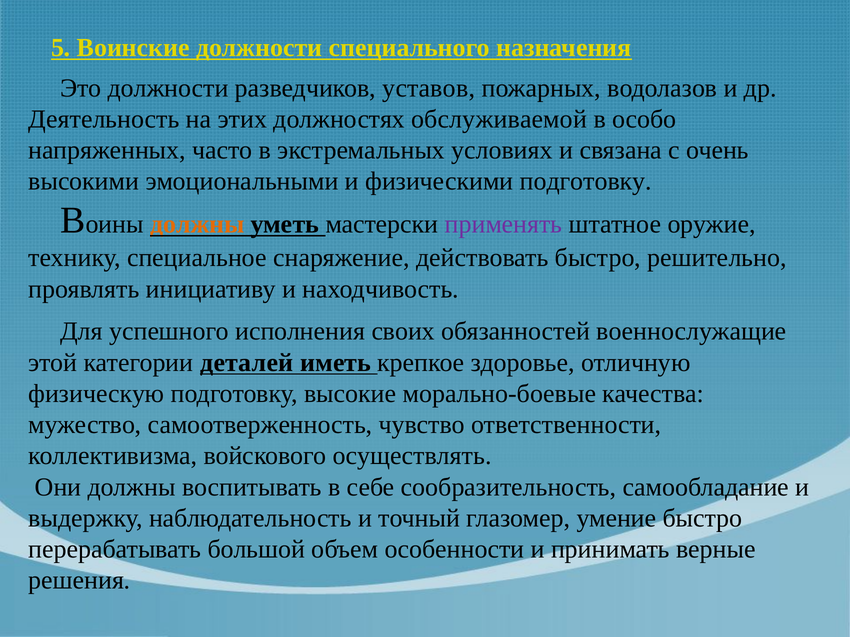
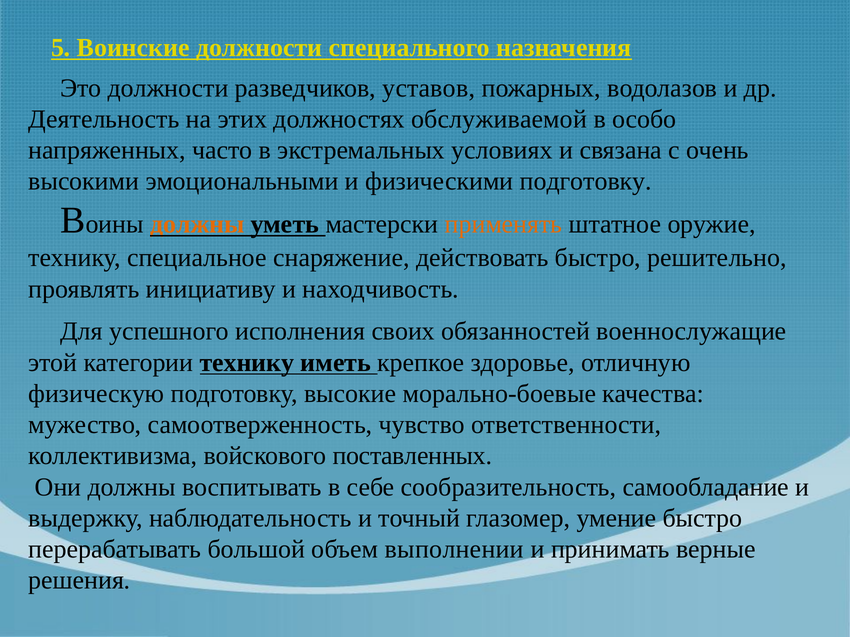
применять colour: purple -> orange
категории деталей: деталей -> технику
осуществлять: осуществлять -> поставленных
особенности: особенности -> выполнении
